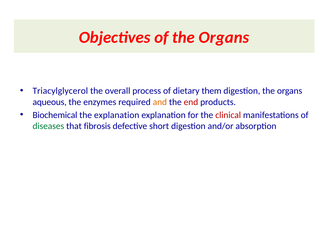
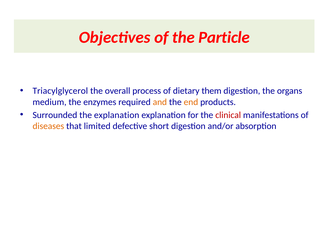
of the Organs: Organs -> Particle
aqueous: aqueous -> medium
end colour: red -> orange
Biochemical: Biochemical -> Surrounded
diseases colour: green -> orange
fibrosis: fibrosis -> limited
